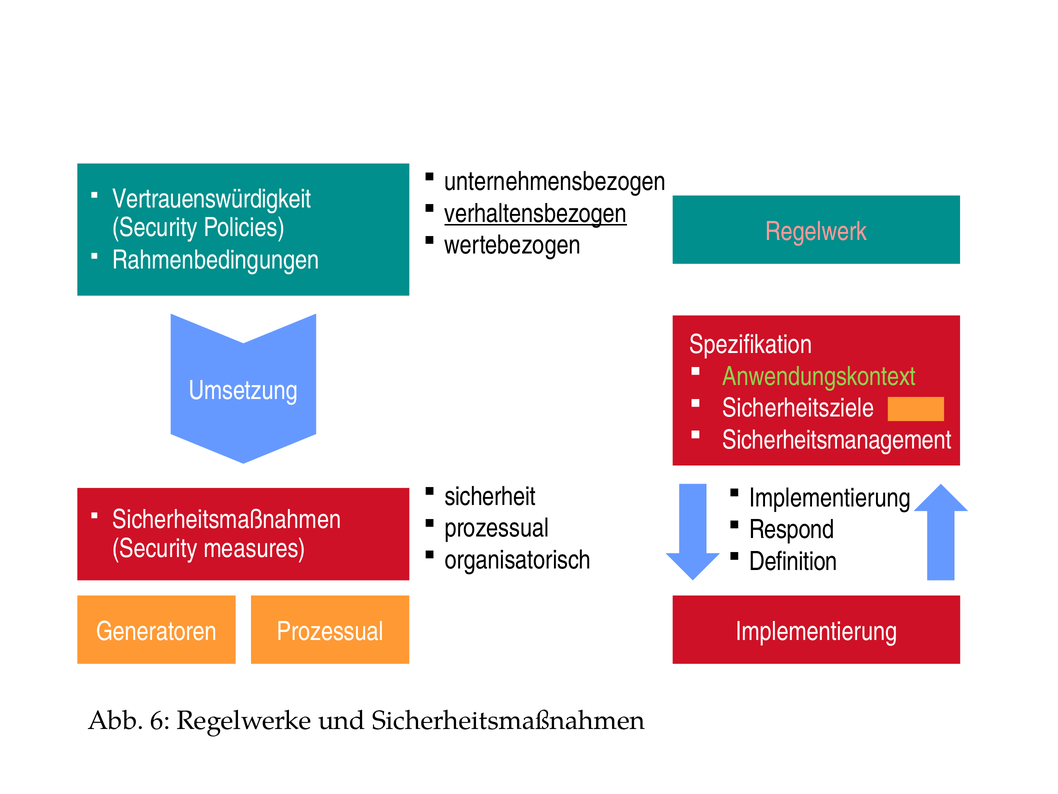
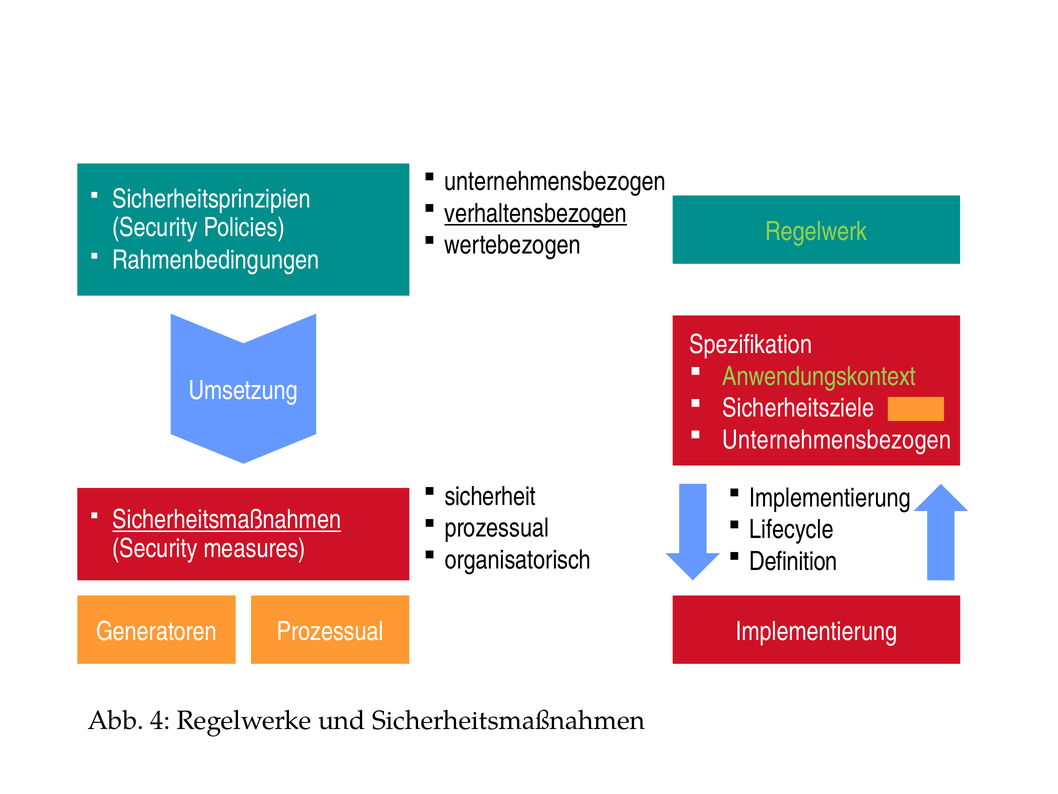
Vertrauenswürdigkeit: Vertrauenswürdigkeit -> Sicherheitsprinzipien
Regelwerk colour: pink -> light green
Sicherheitsmanagement at (837, 440): Sicherheitsmanagement -> Unternehmensbezogen
Sicherheitsmaßnahmen at (227, 519) underline: none -> present
Respond: Respond -> Lifecycle
6: 6 -> 4
